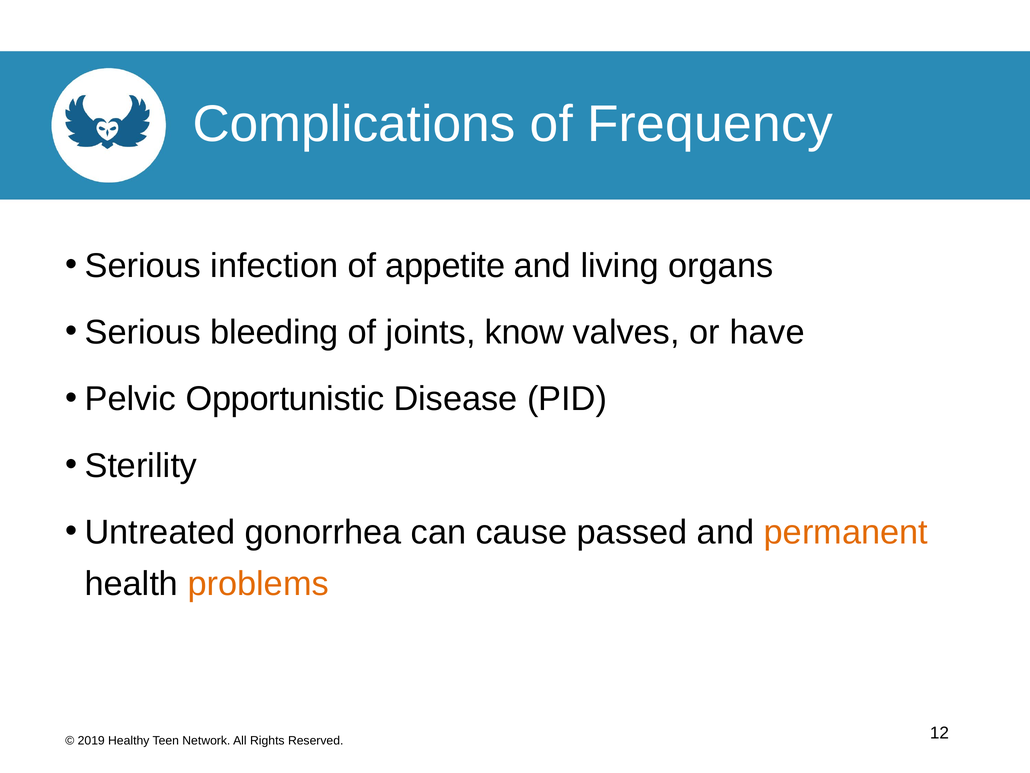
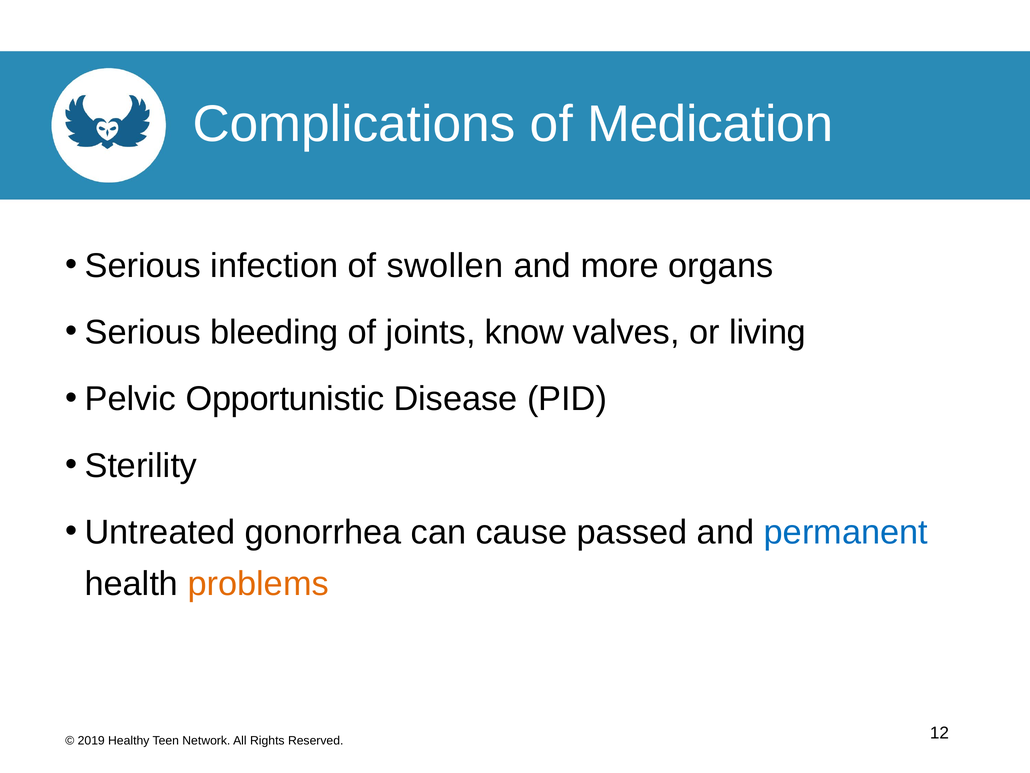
Frequency: Frequency -> Medication
appetite: appetite -> swollen
living: living -> more
have: have -> living
permanent colour: orange -> blue
